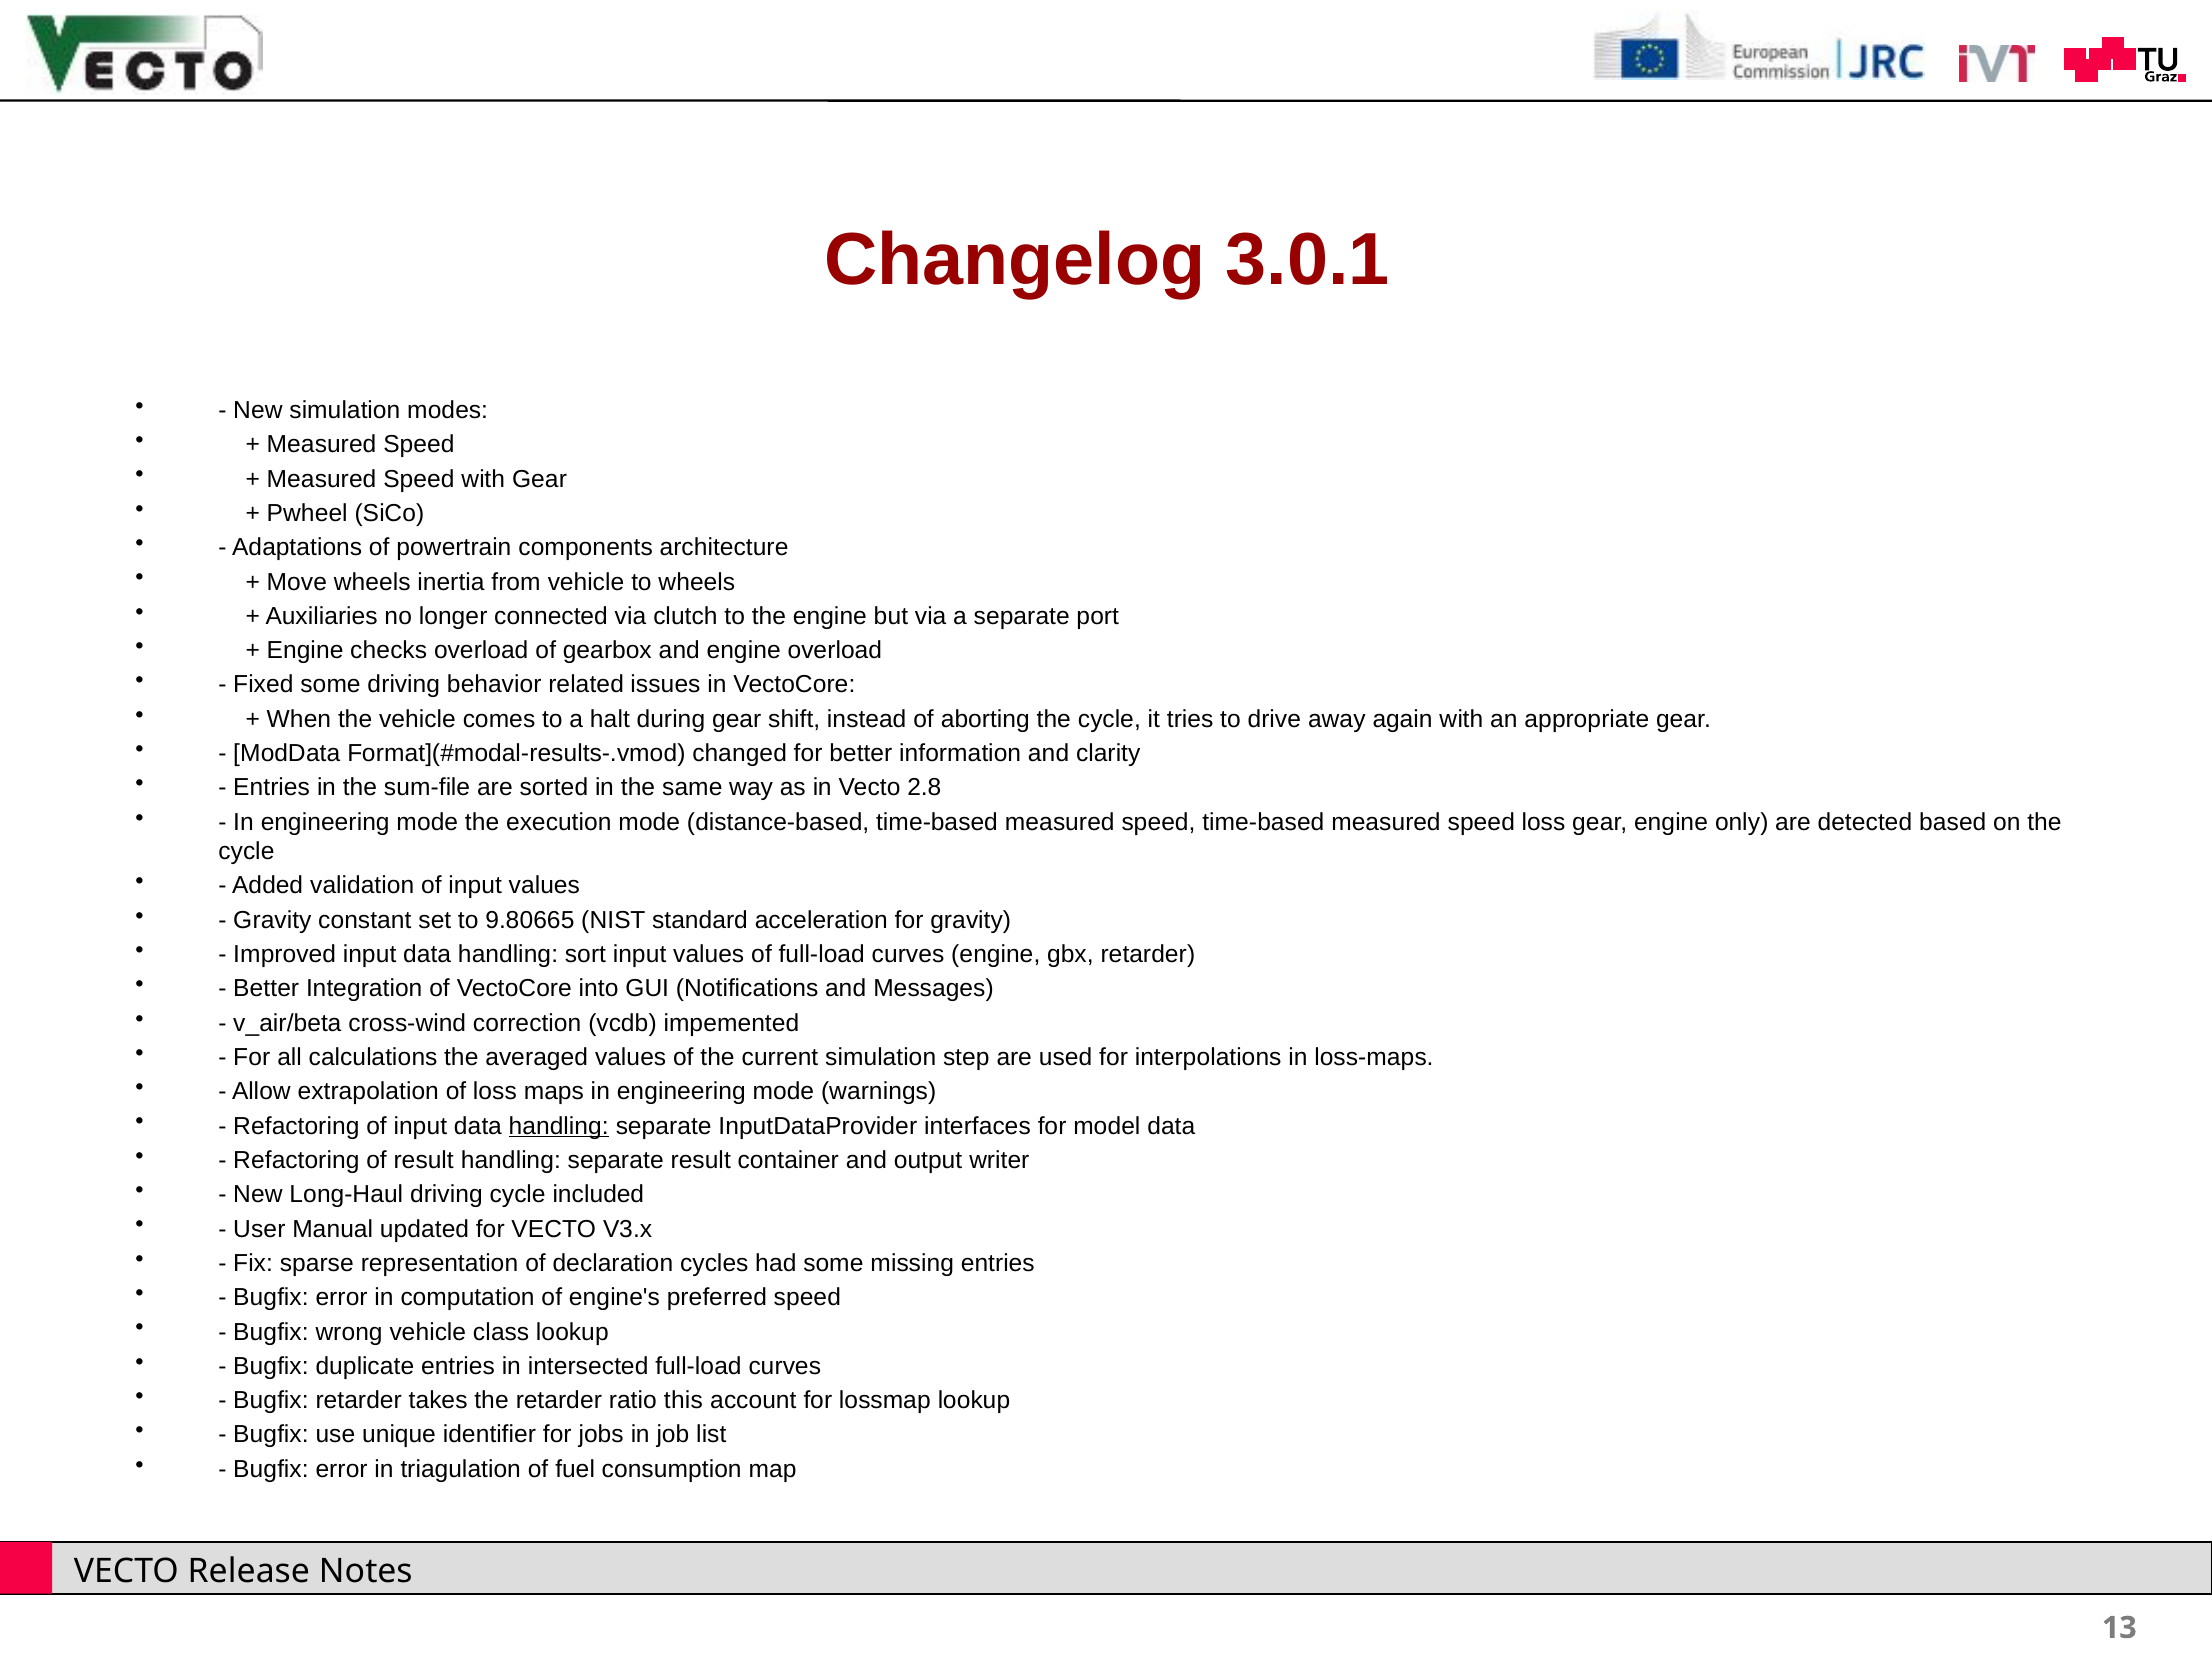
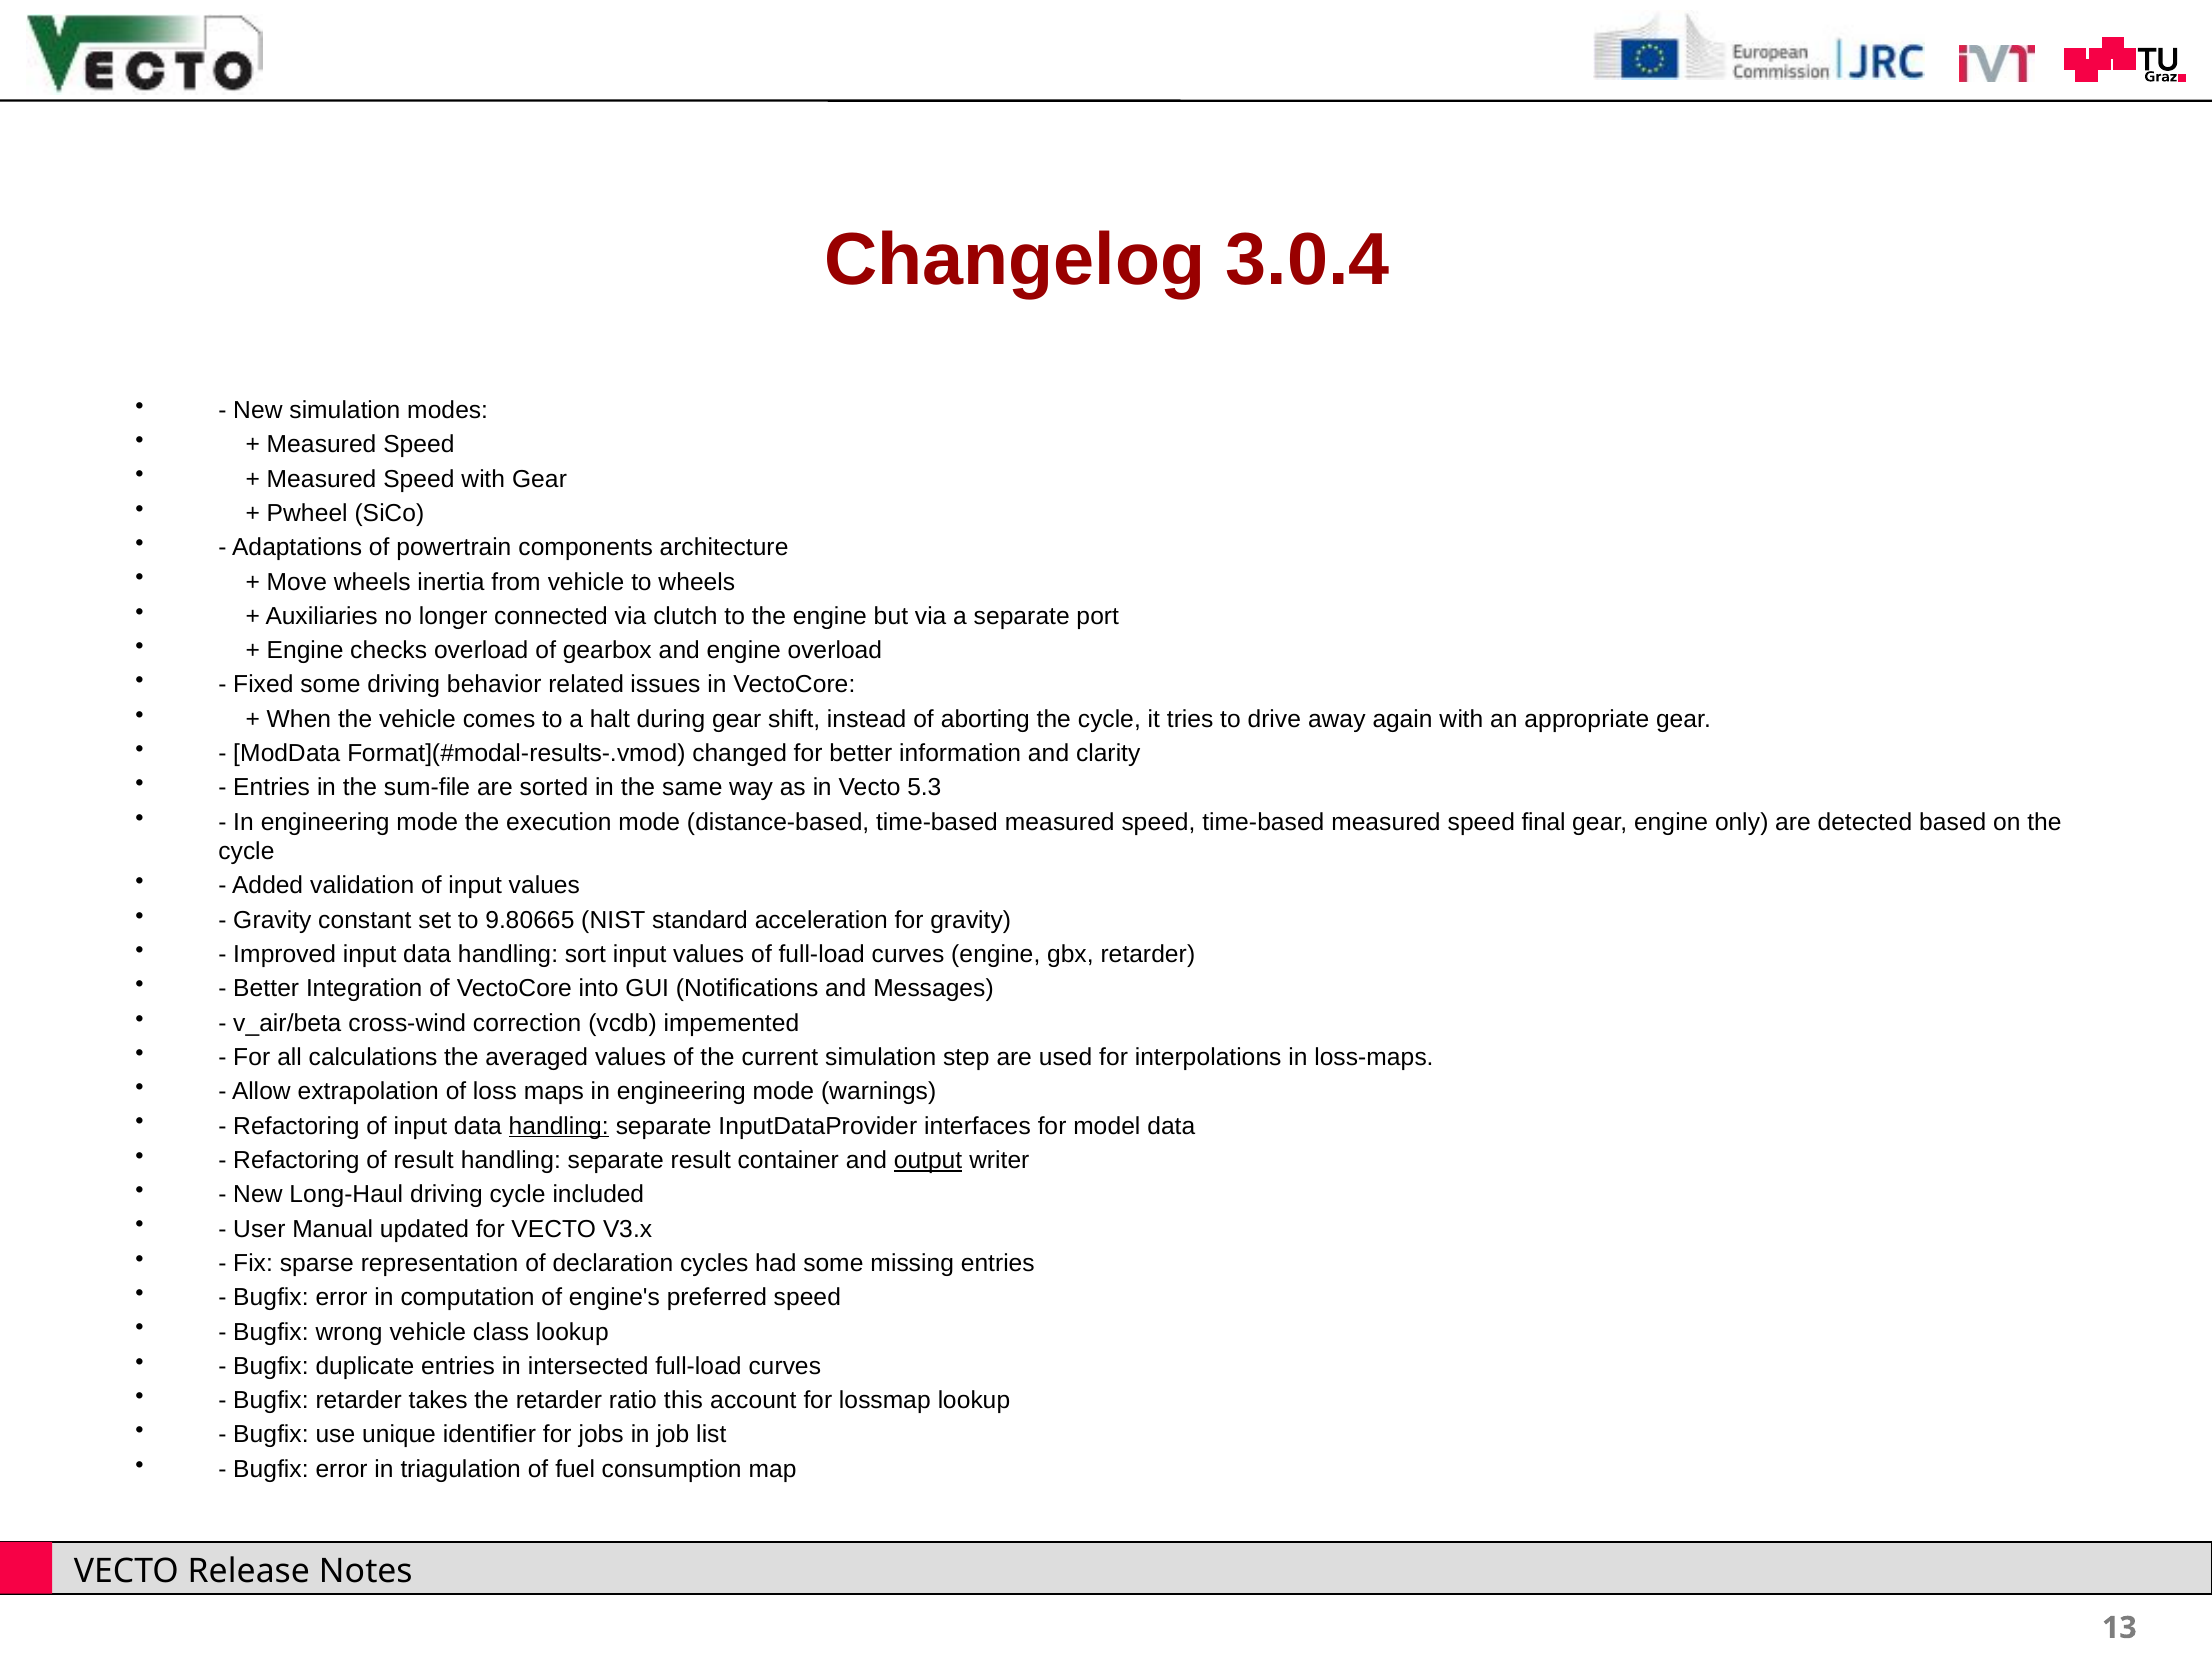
3.0.1: 3.0.1 -> 3.0.4
2.8: 2.8 -> 5.3
speed loss: loss -> final
output underline: none -> present
